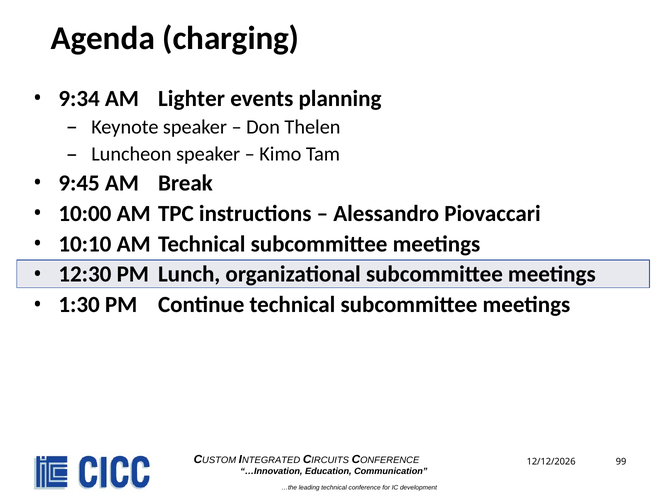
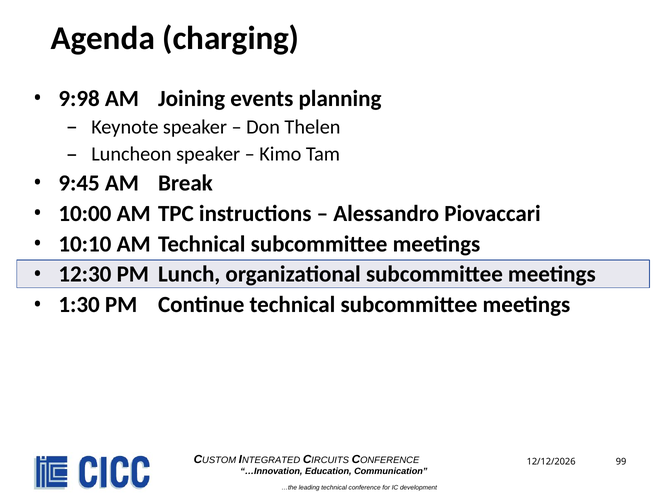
9:34: 9:34 -> 9:98
Lighter: Lighter -> Joining
